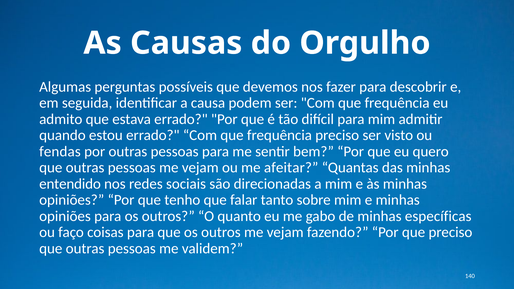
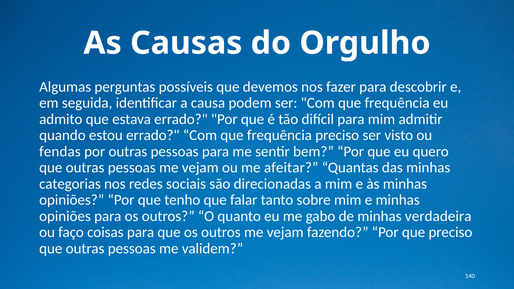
entendido: entendido -> categorias
específicas: específicas -> verdadeira
